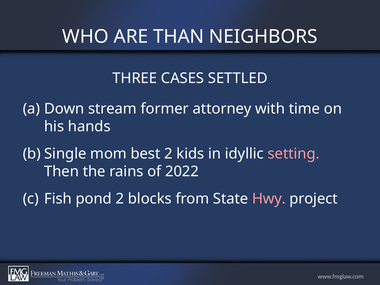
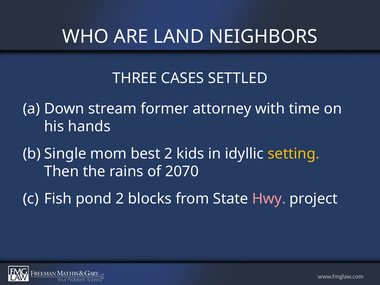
THAN: THAN -> LAND
setting colour: pink -> yellow
2022: 2022 -> 2070
